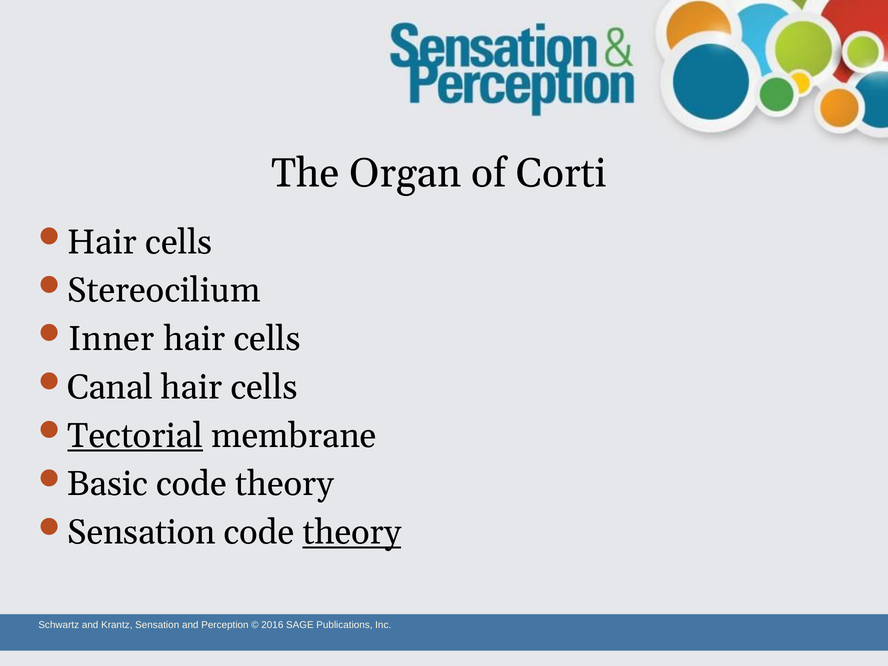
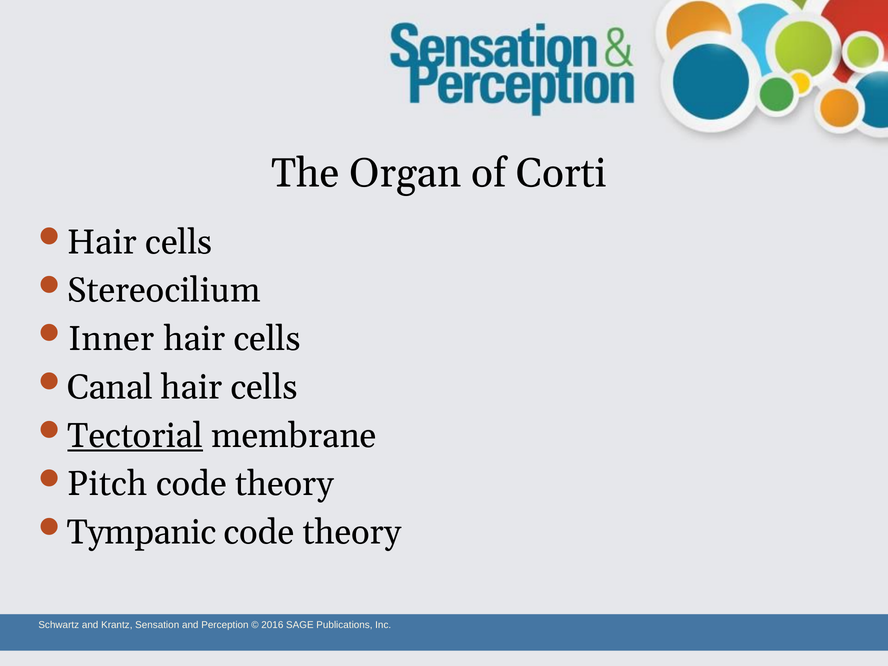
Basic: Basic -> Pitch
Sensation at (142, 532): Sensation -> Tympanic
theory at (352, 532) underline: present -> none
